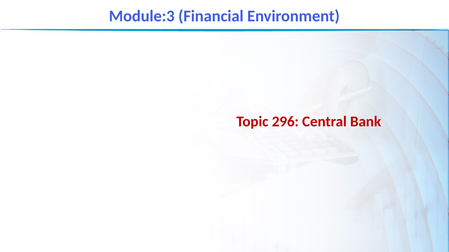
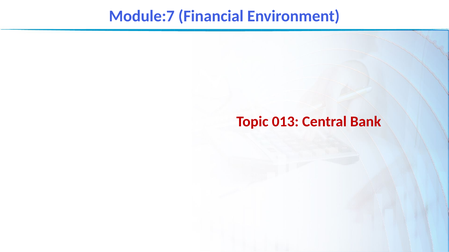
Module:3: Module:3 -> Module:7
296: 296 -> 013
